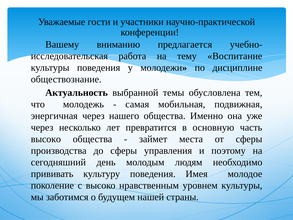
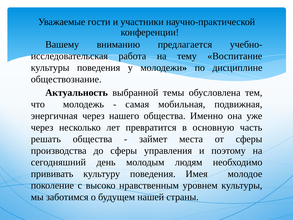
высоко at (46, 139): высоко -> решать
